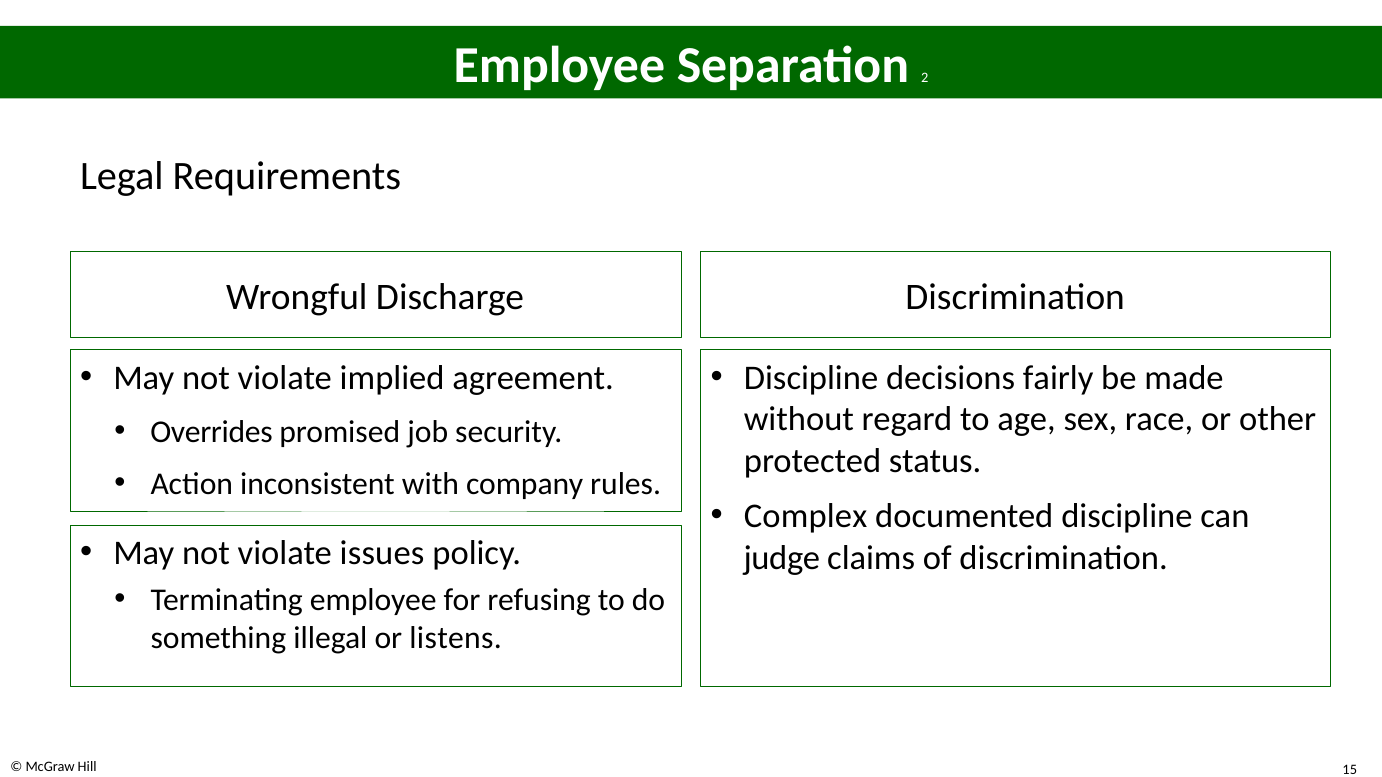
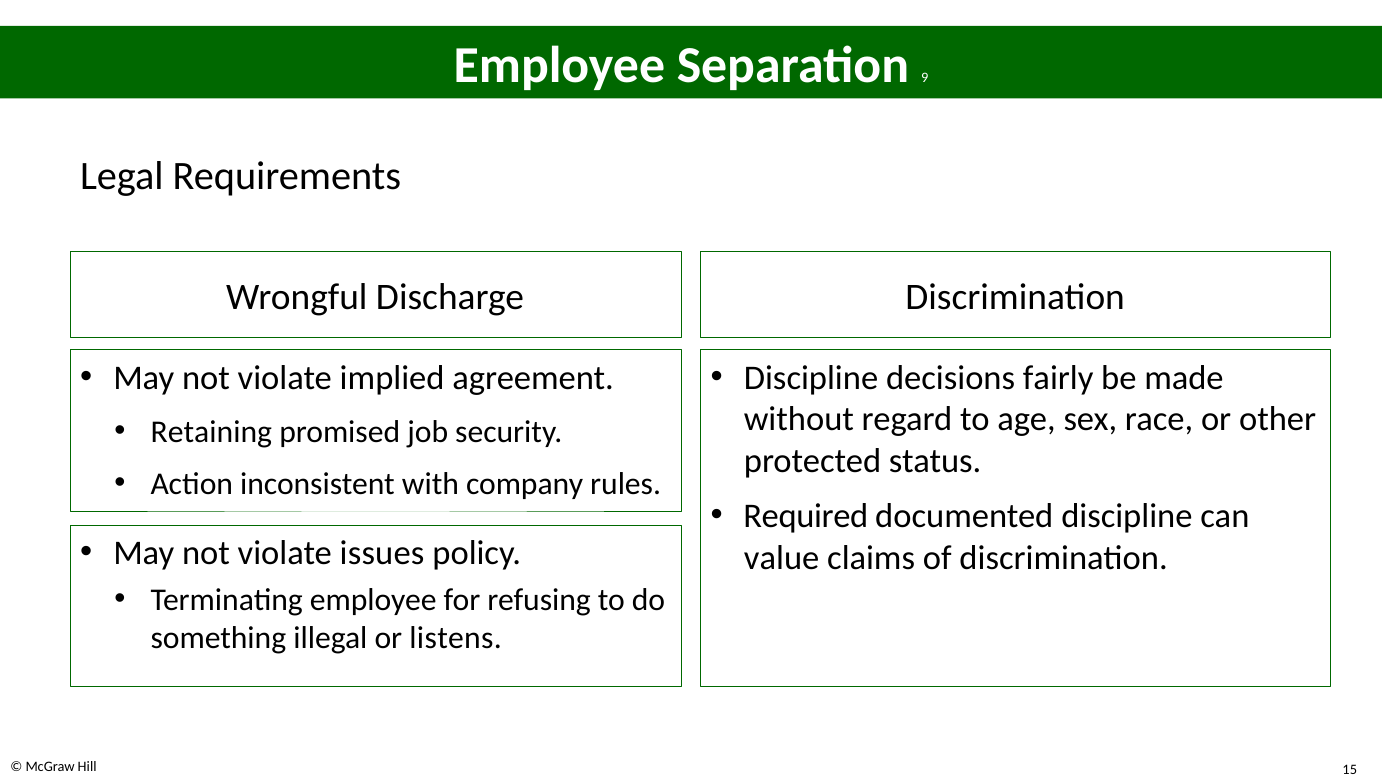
2: 2 -> 9
Overrides: Overrides -> Retaining
Complex: Complex -> Required
judge: judge -> value
